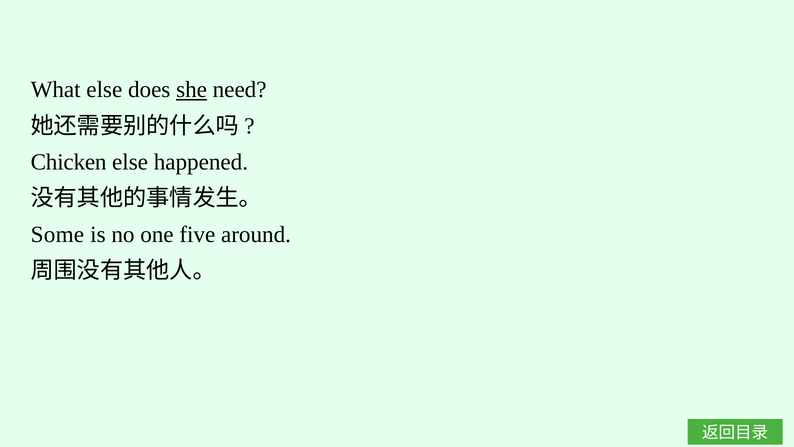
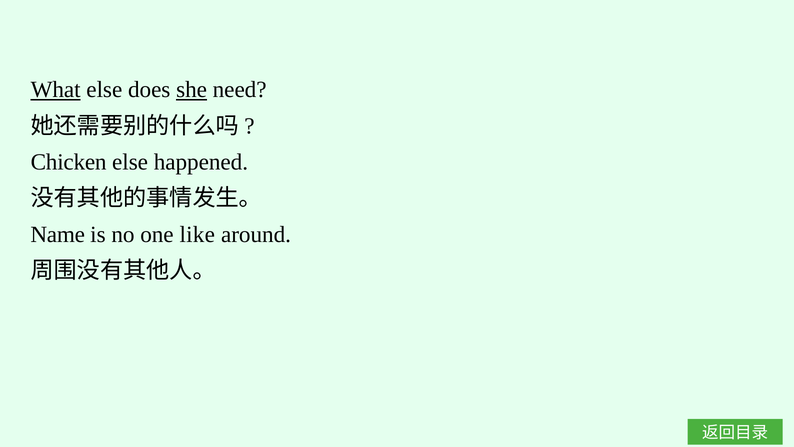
What underline: none -> present
Some: Some -> Name
five: five -> like
